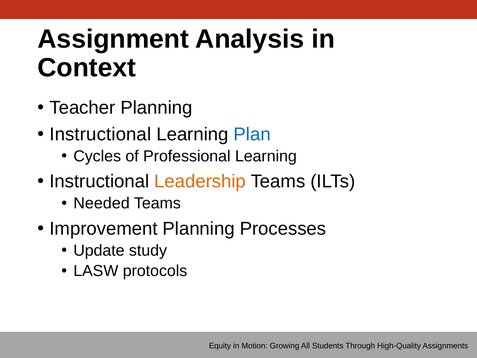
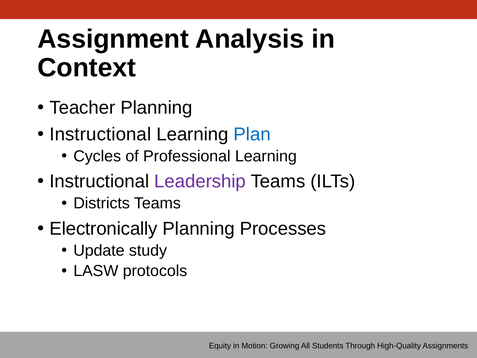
Leadership colour: orange -> purple
Needed: Needed -> Districts
Improvement: Improvement -> Electronically
